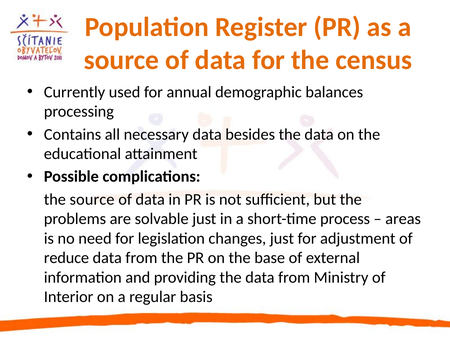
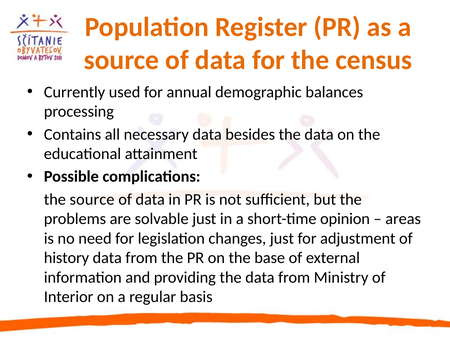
process: process -> opinion
reduce: reduce -> history
